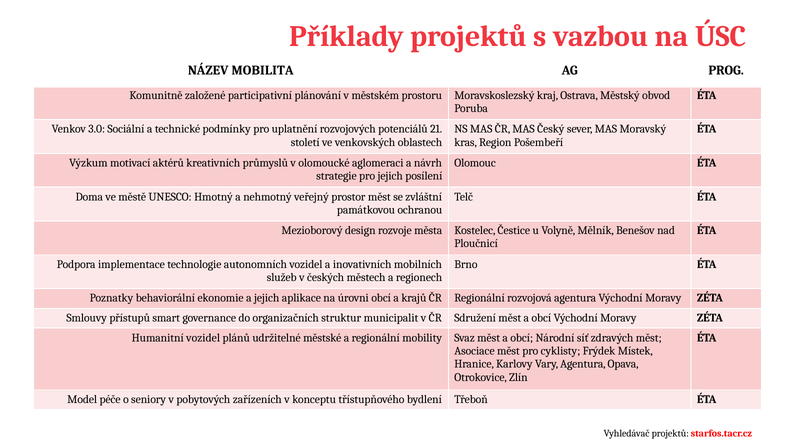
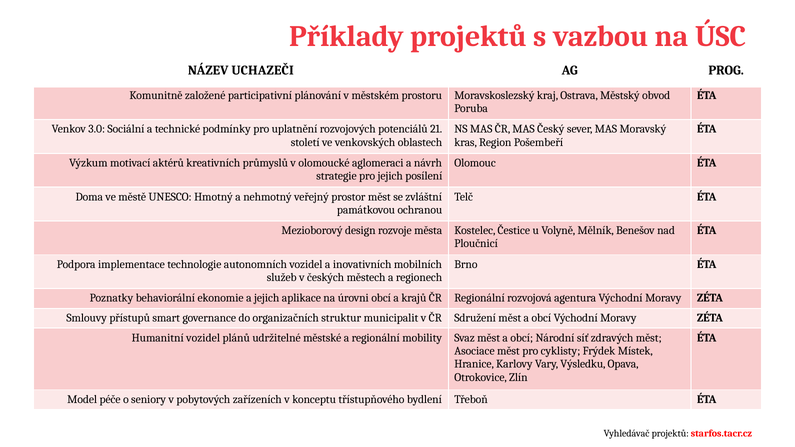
MOBILITA: MOBILITA -> UCHAZEČI
Vary Agentura: Agentura -> Výsledku
